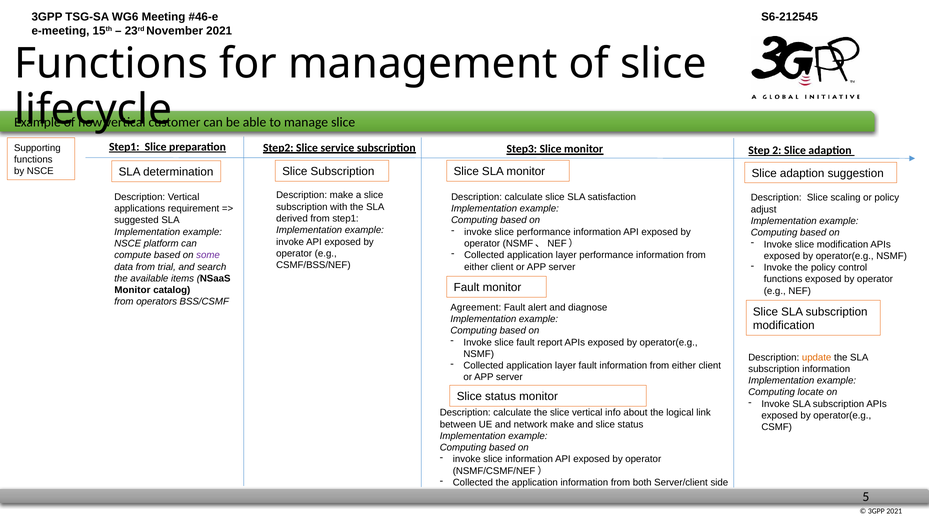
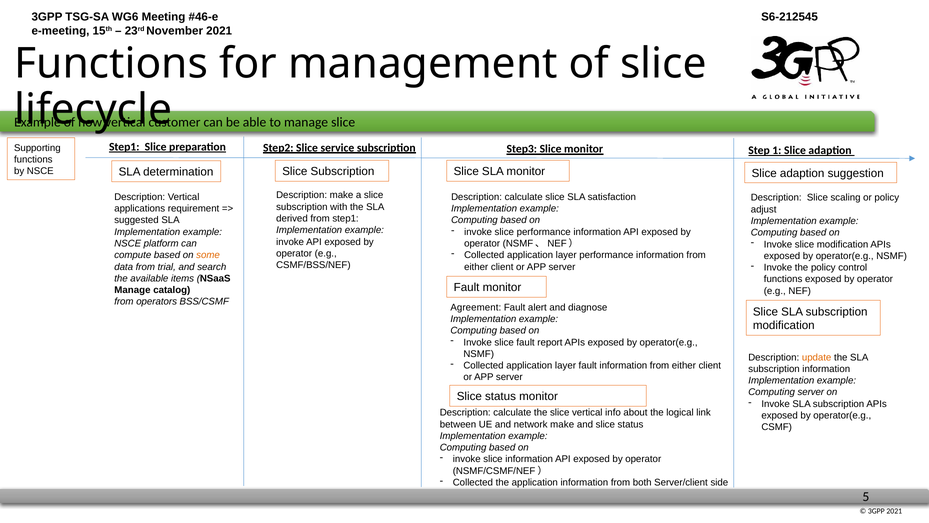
2: 2 -> 1
some colour: purple -> orange
Monitor at (132, 290): Monitor -> Manage
Computing locate: locate -> server
